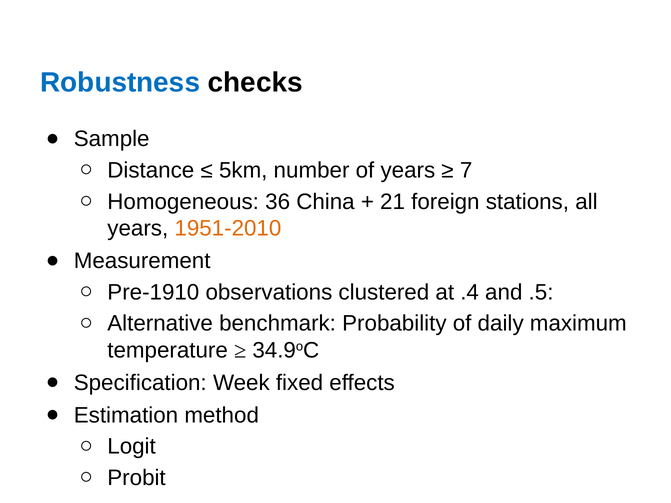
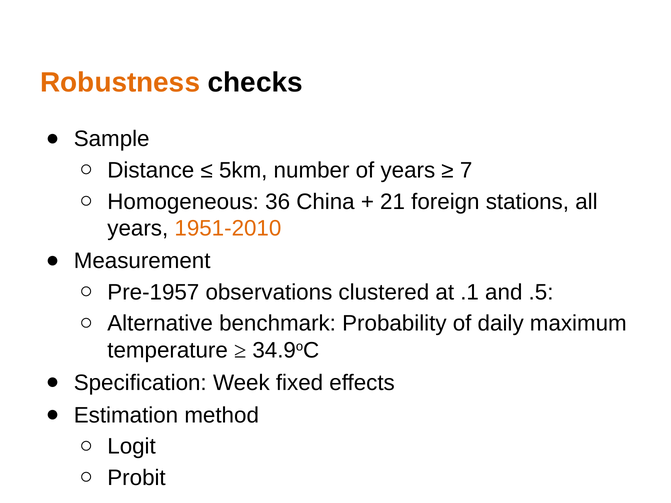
Robustness colour: blue -> orange
Pre-1910: Pre-1910 -> Pre-1957
.4: .4 -> .1
